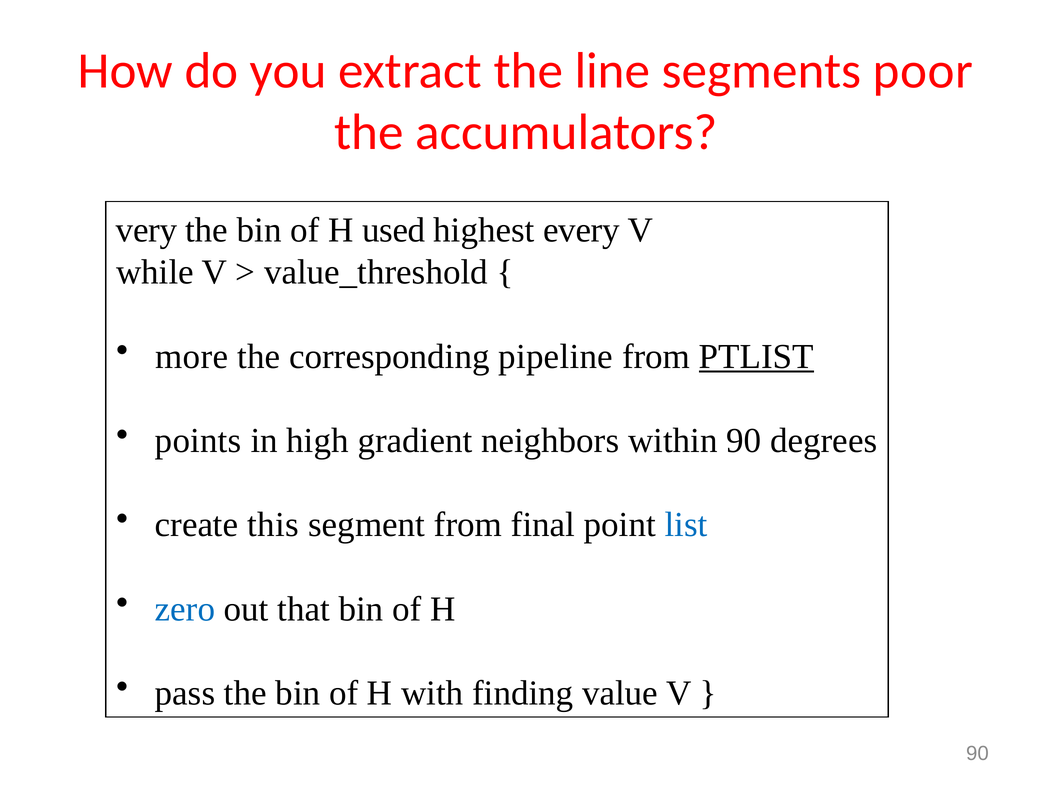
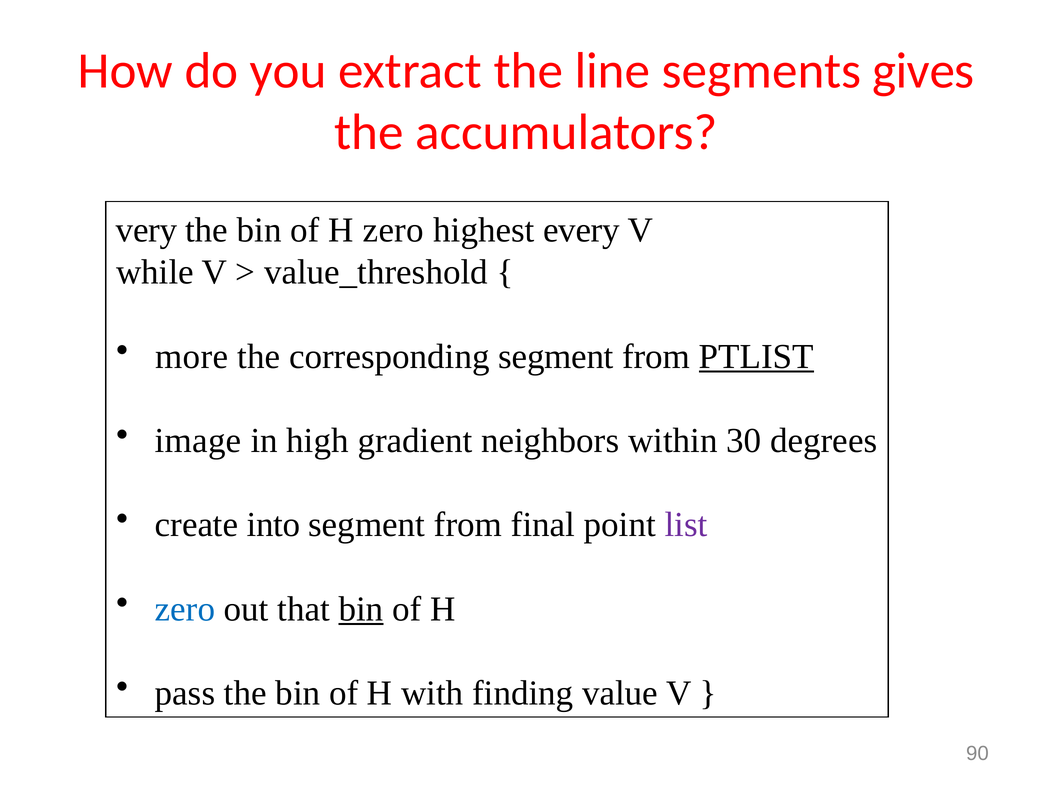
poor: poor -> gives
H used: used -> zero
corresponding pipeline: pipeline -> segment
points: points -> image
within 90: 90 -> 30
this: this -> into
list colour: blue -> purple
bin at (361, 609) underline: none -> present
